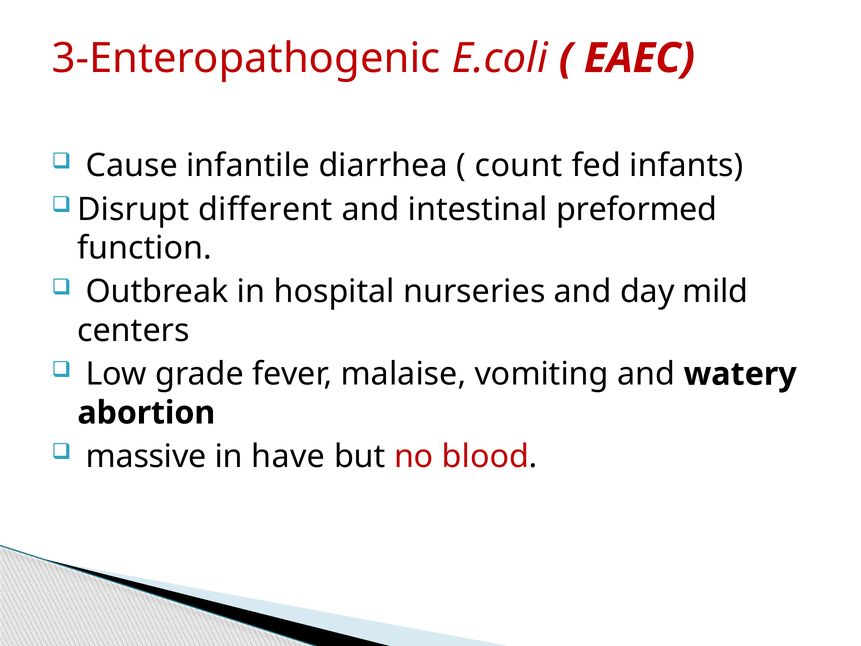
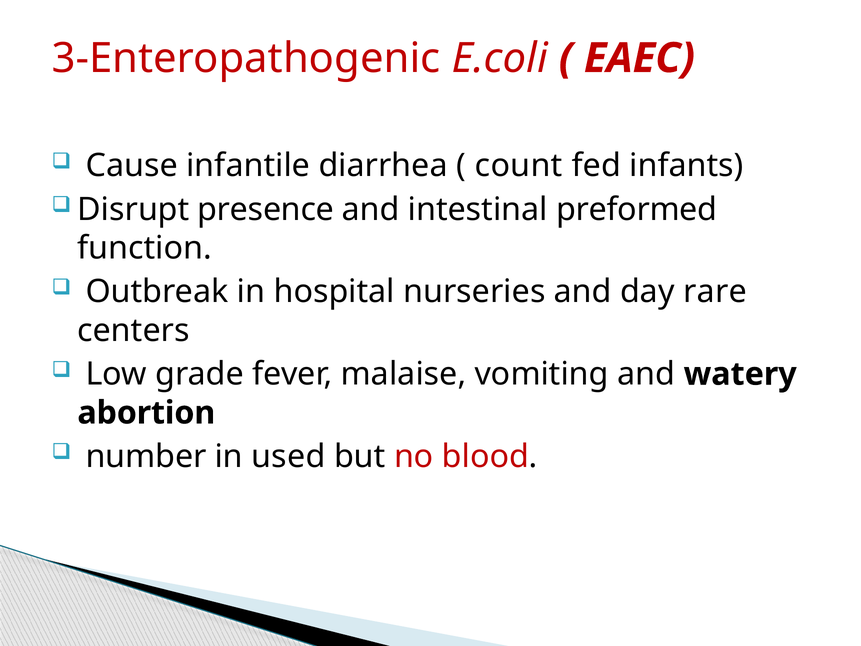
different: different -> presence
mild: mild -> rare
massive: massive -> number
have: have -> used
